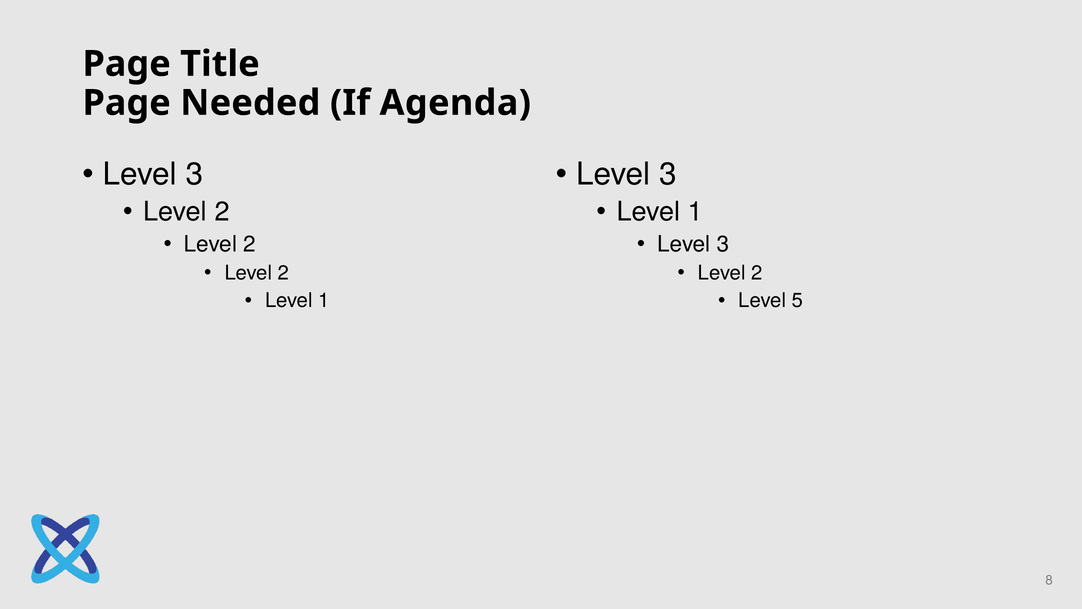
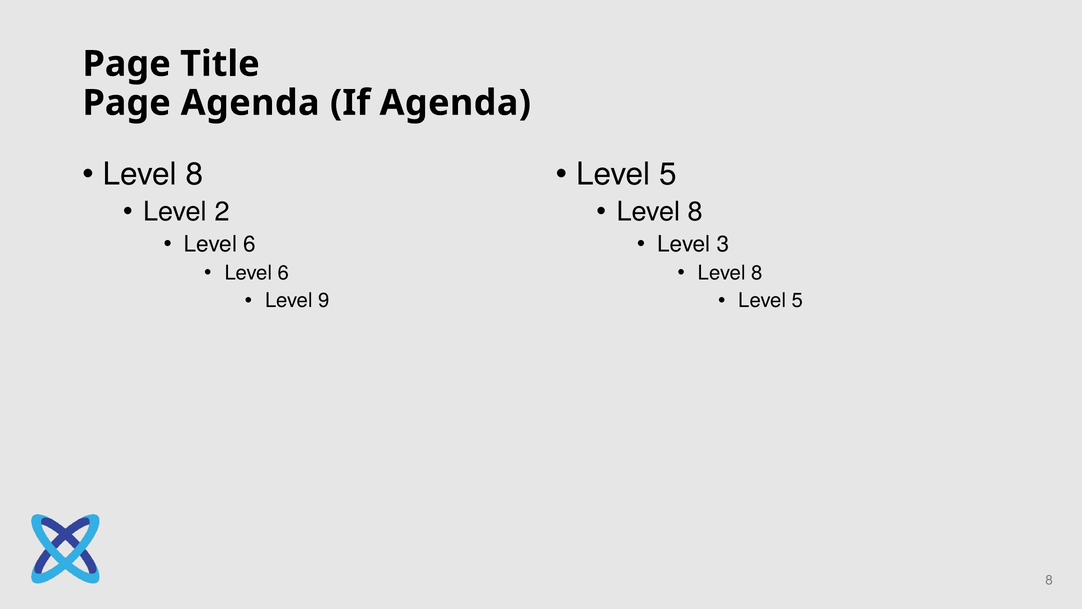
Page Needed: Needed -> Agenda
3 at (194, 174): 3 -> 8
3 at (668, 174): 3 -> 5
1 at (695, 212): 1 -> 8
2 at (250, 244): 2 -> 6
2 at (283, 273): 2 -> 6
2 at (757, 273): 2 -> 8
1 at (324, 300): 1 -> 9
